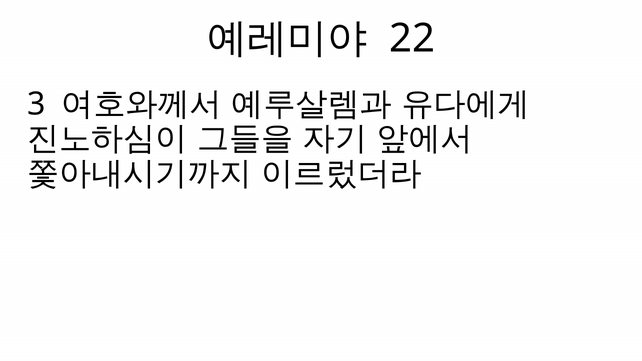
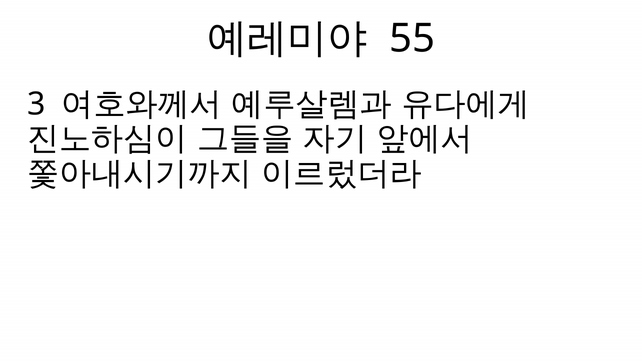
22: 22 -> 55
